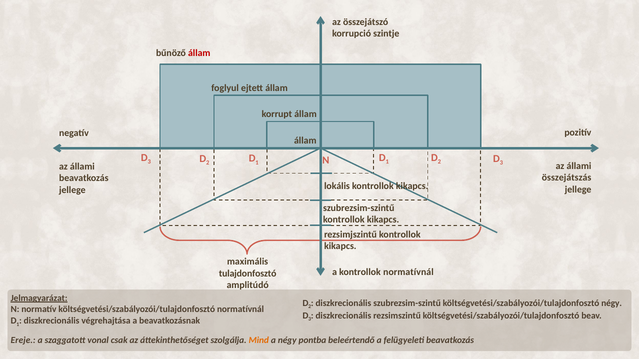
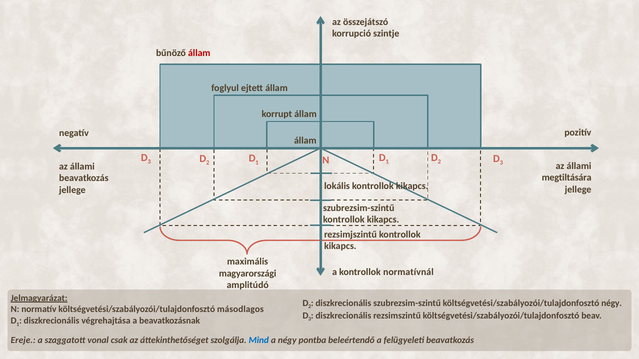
összejátszás: összejátszás -> megtiltására
tulajdonfosztó: tulajdonfosztó -> magyarországi
költségvetési/szabályozói/tulajdonfosztó normatívnál: normatívnál -> másodlagos
Mind colour: orange -> blue
